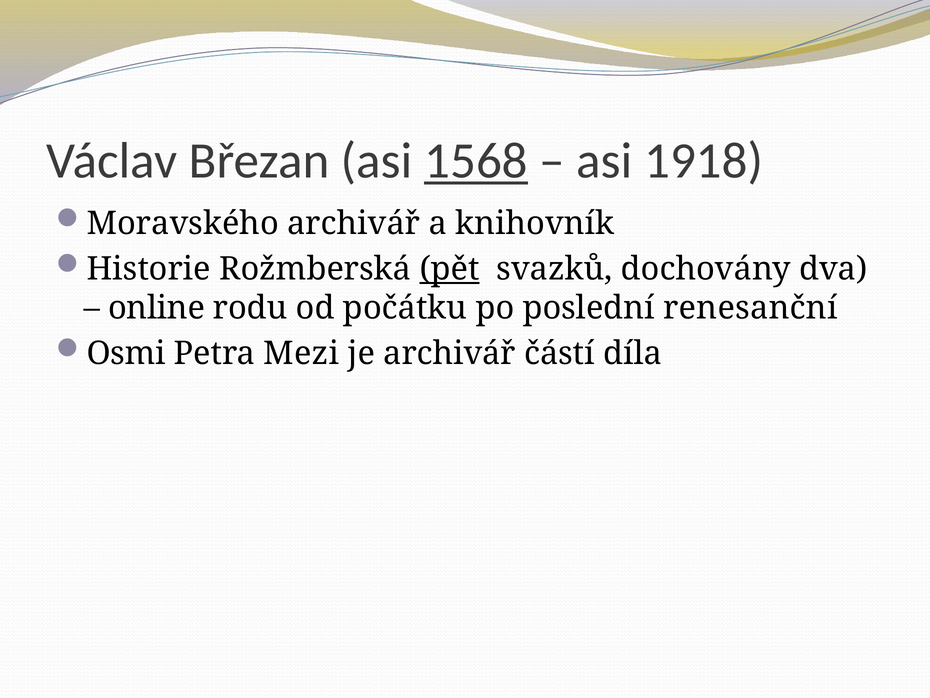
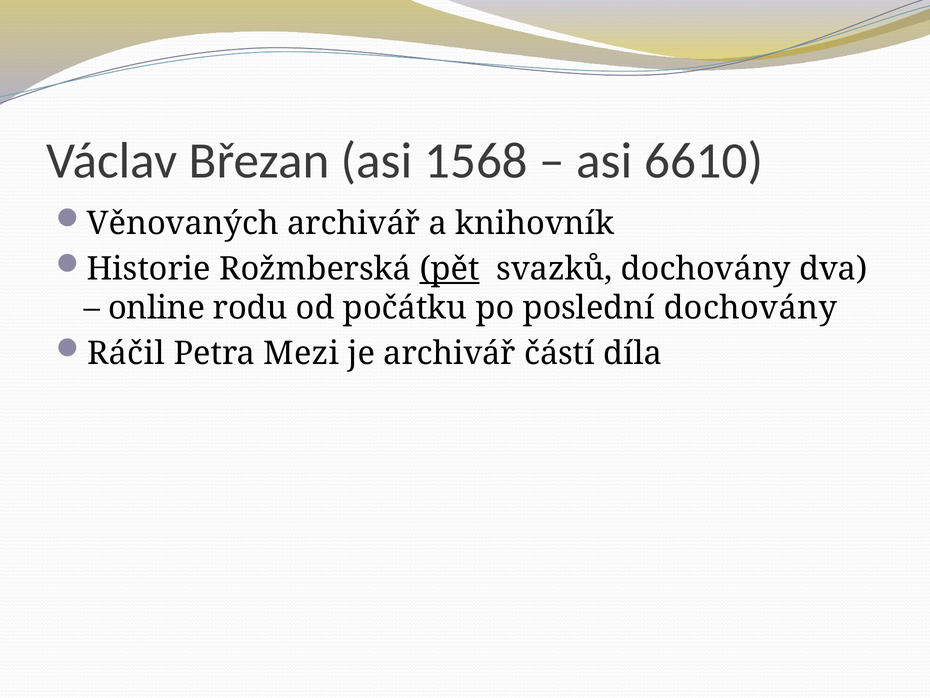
1568 underline: present -> none
1918: 1918 -> 6610
Moravského: Moravského -> Věnovaných
poslední renesanční: renesanční -> dochovány
Osmi: Osmi -> Ráčil
